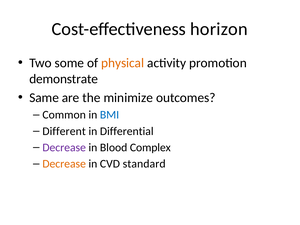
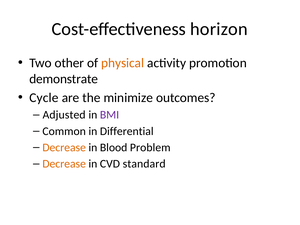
some: some -> other
Same: Same -> Cycle
Common: Common -> Adjusted
BMI colour: blue -> purple
Different: Different -> Common
Decrease at (64, 148) colour: purple -> orange
Complex: Complex -> Problem
